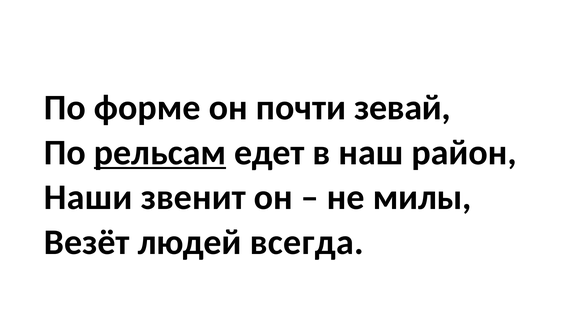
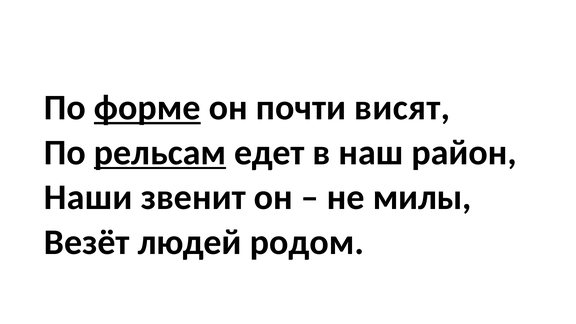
форме underline: none -> present
зевай: зевай -> висят
всегда: всегда -> родом
